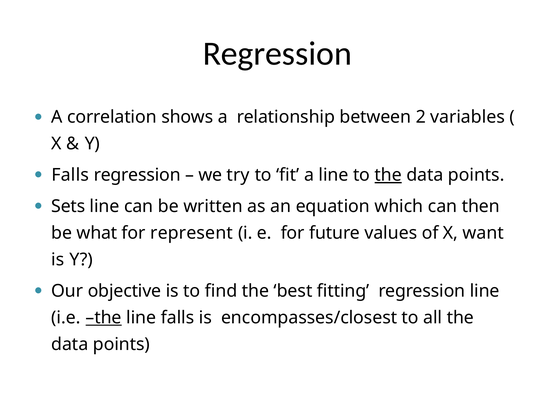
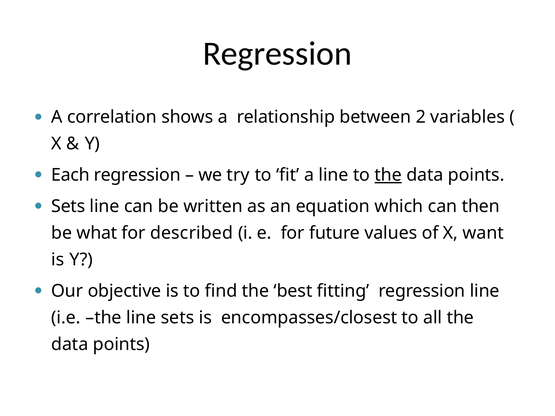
Falls at (70, 175): Falls -> Each
represent: represent -> described
the at (104, 318) underline: present -> none
line falls: falls -> sets
